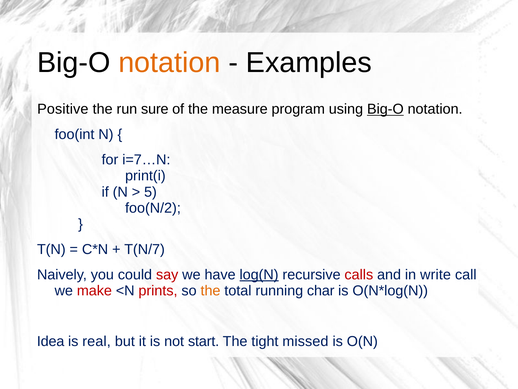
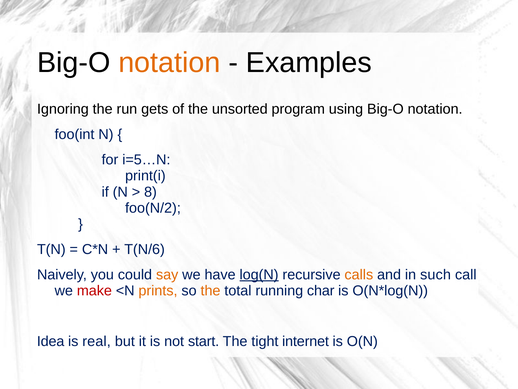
Positive: Positive -> Ignoring
sure: sure -> gets
measure: measure -> unsorted
Big-O at (385, 109) underline: present -> none
i=7…N: i=7…N -> i=5…N
5: 5 -> 8
T(N/7: T(N/7 -> T(N/6
say colour: red -> orange
calls colour: red -> orange
write: write -> such
prints colour: red -> orange
missed: missed -> internet
